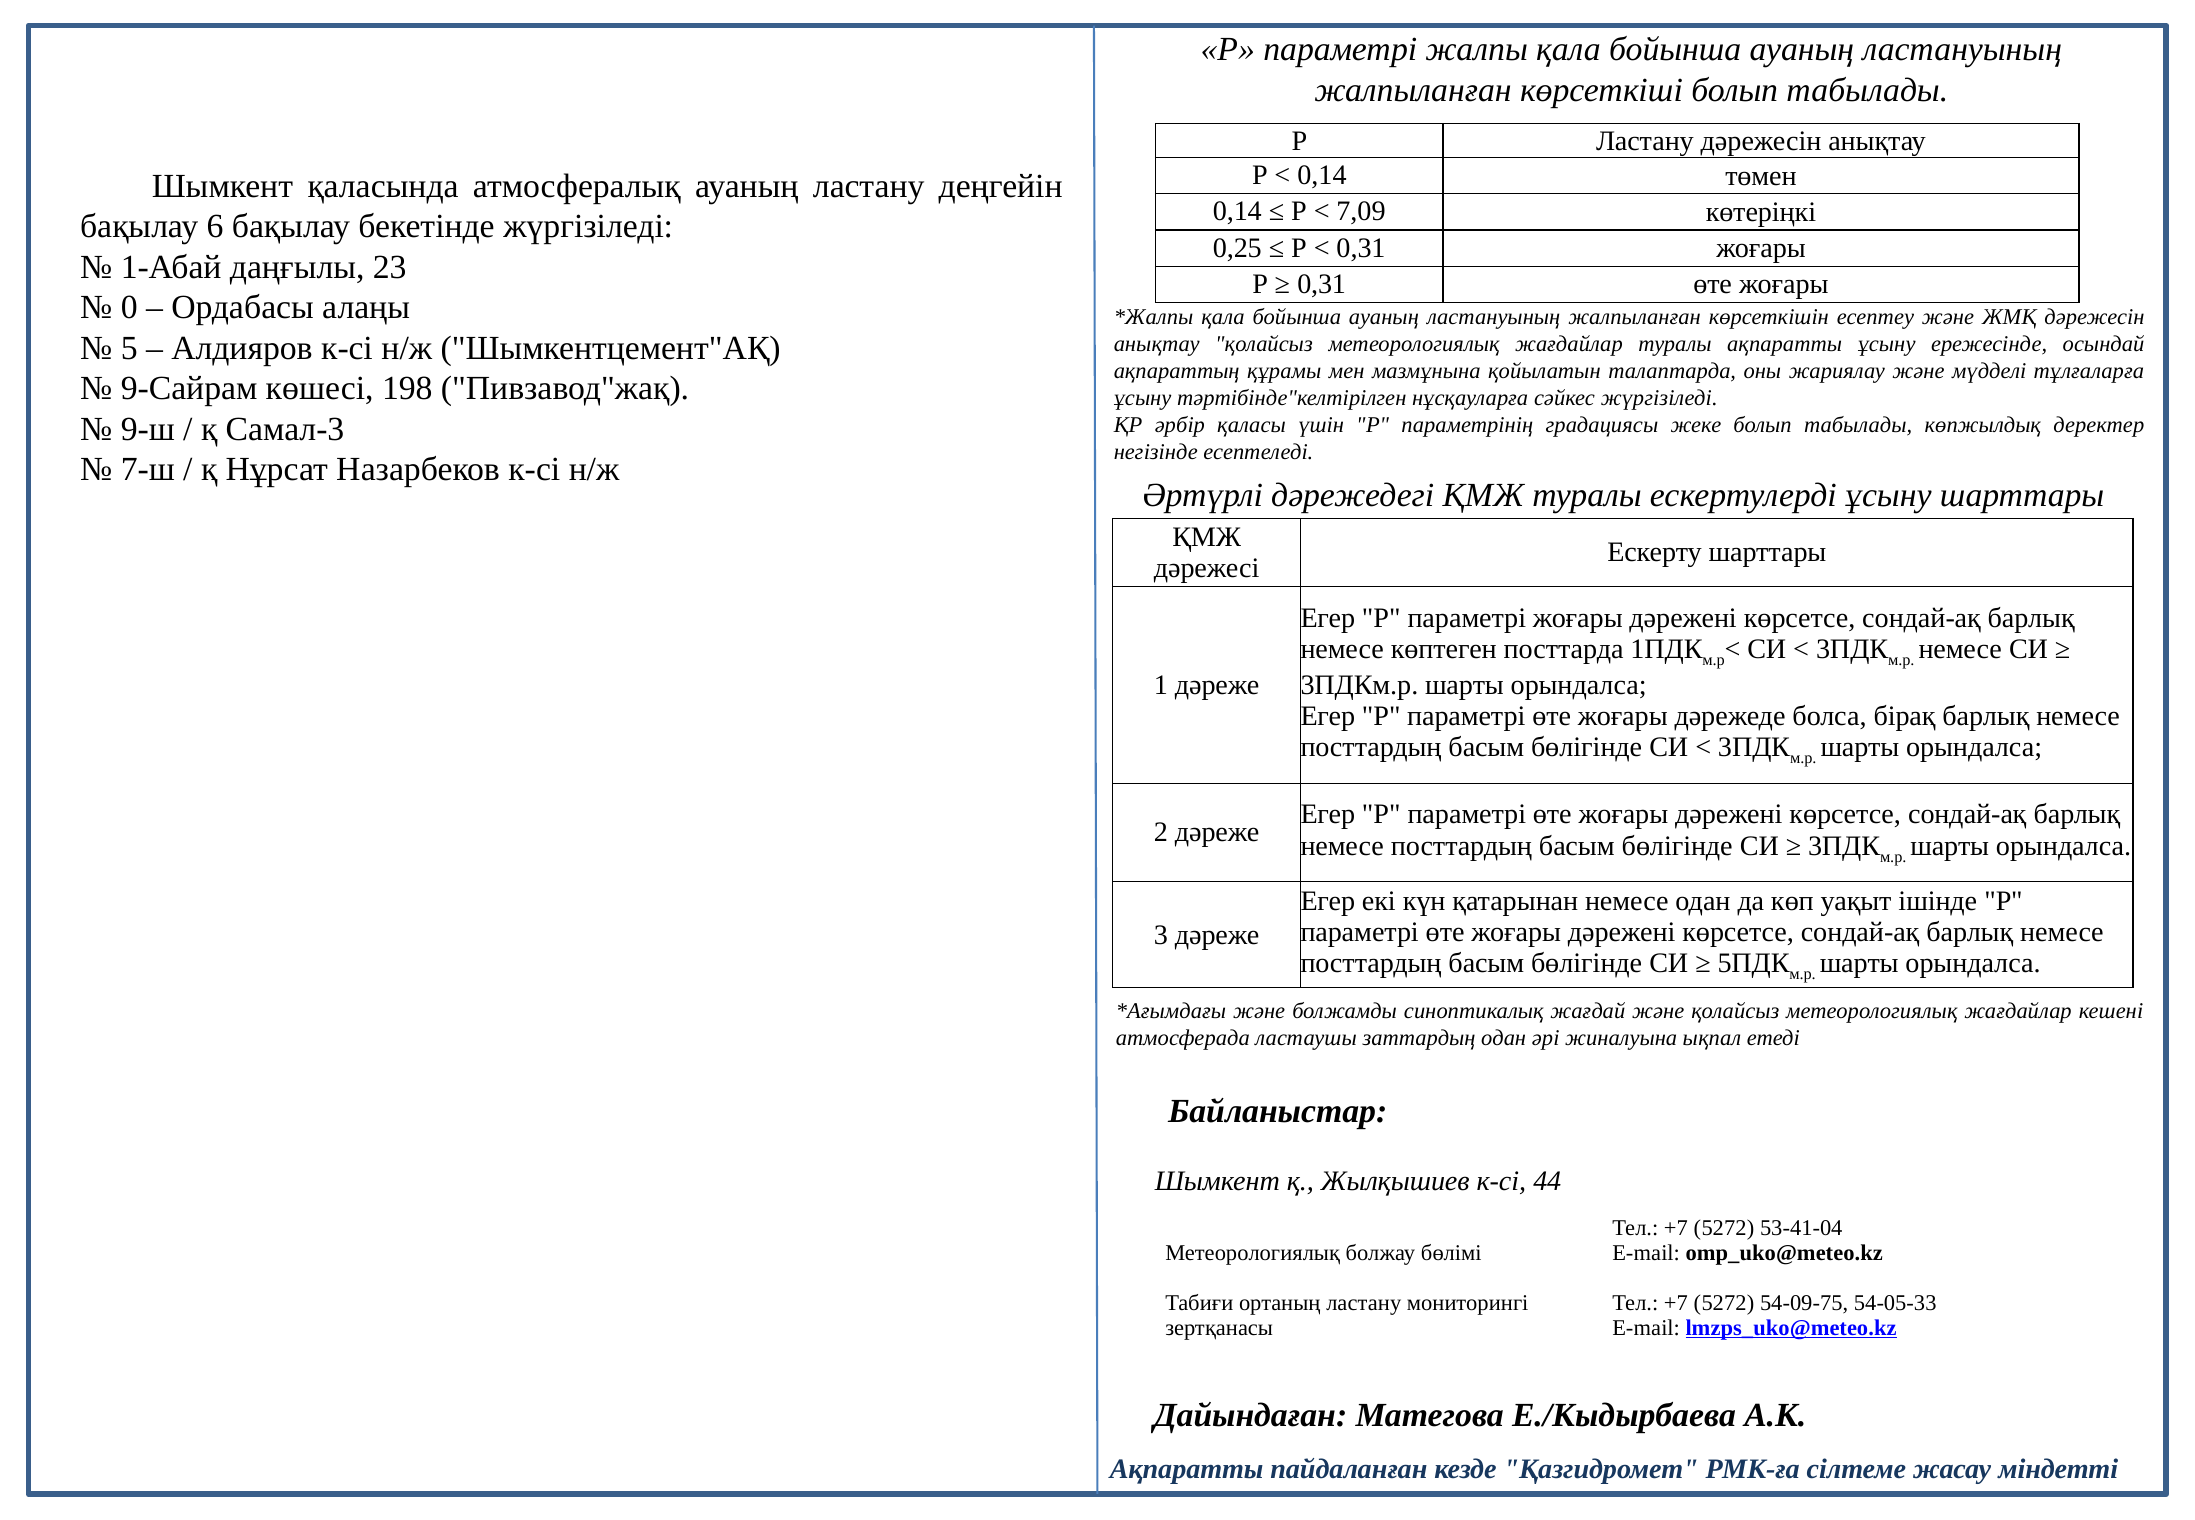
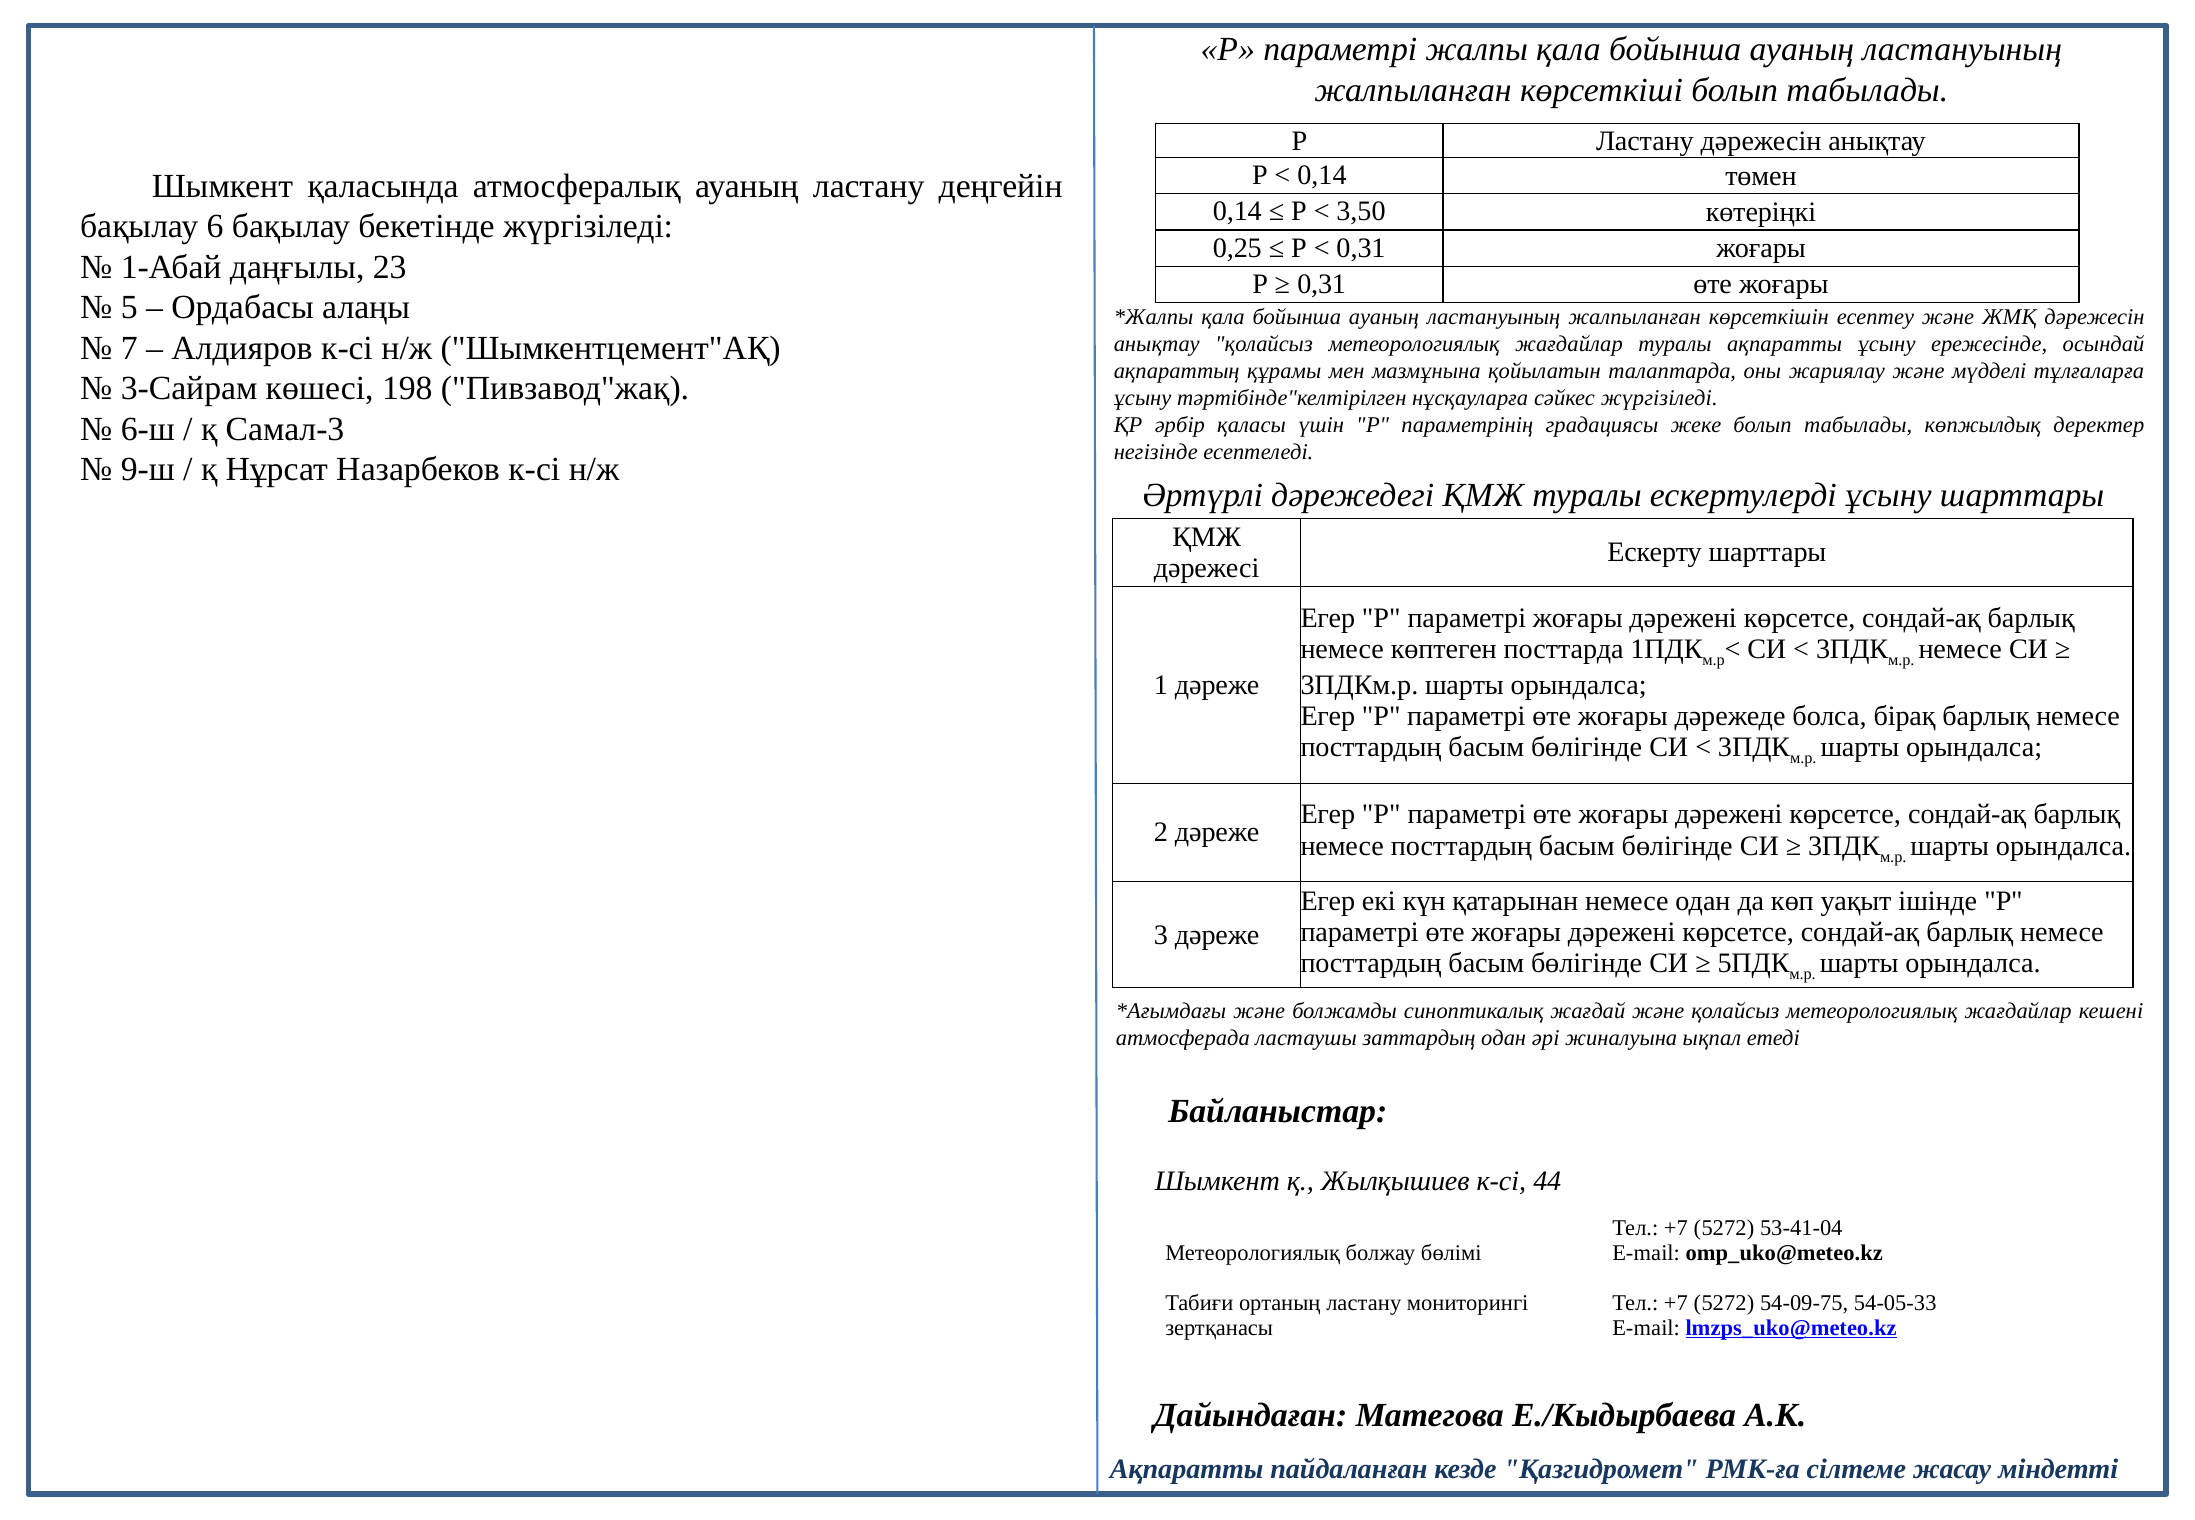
7,09: 7,09 -> 3,50
0: 0 -> 5
5: 5 -> 7
9-Сайрам: 9-Сайрам -> 3-Сайрам
9-ш: 9-ш -> 6-ш
7-ш: 7-ш -> 9-ш
